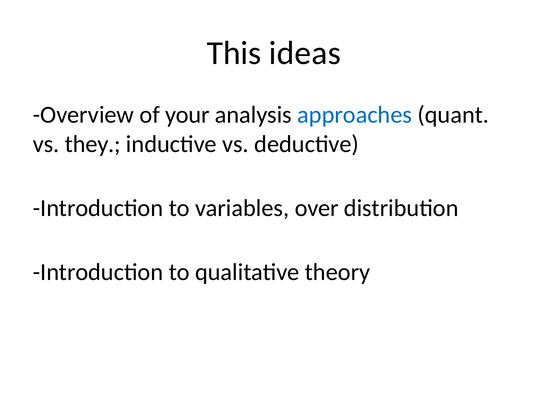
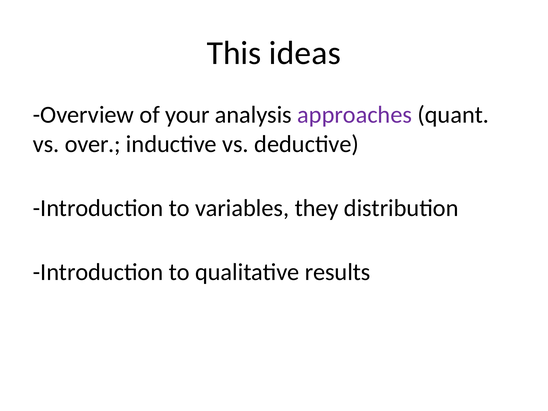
approaches colour: blue -> purple
they: they -> over
over: over -> they
theory: theory -> results
